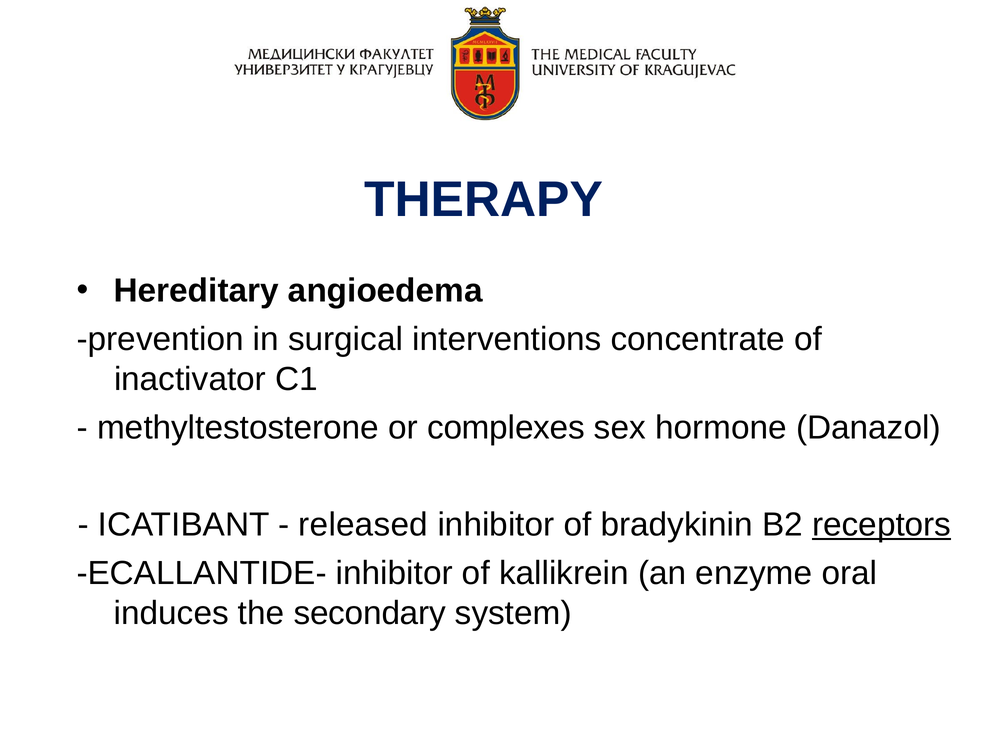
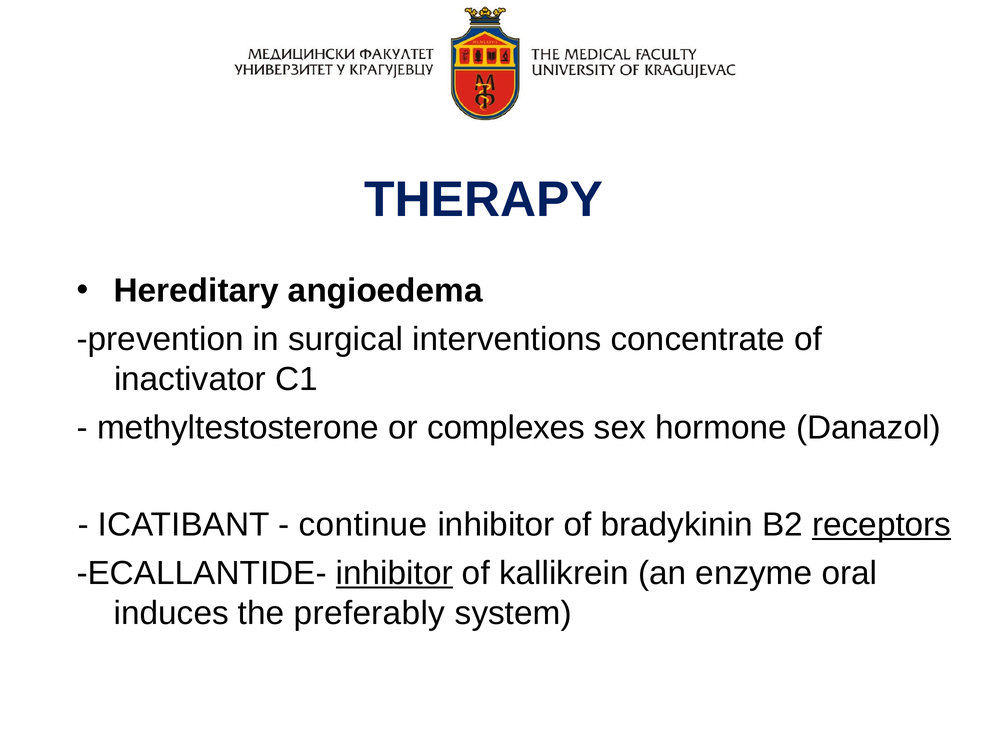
released: released -> continue
inhibitor at (394, 573) underline: none -> present
secondary: secondary -> preferably
